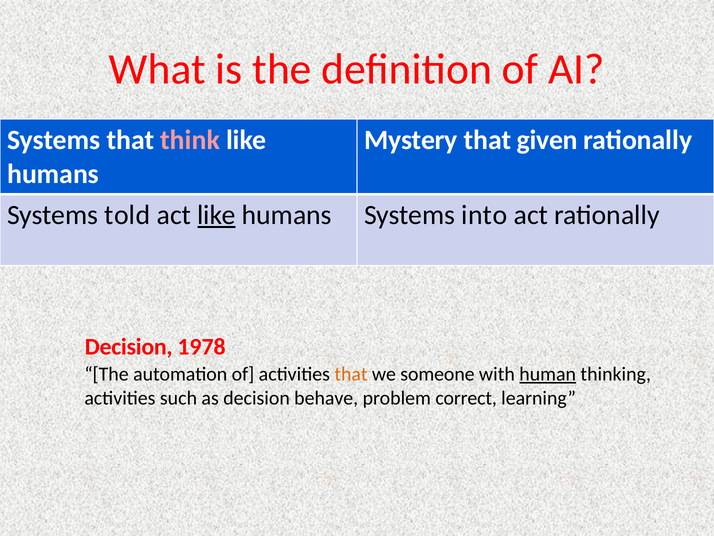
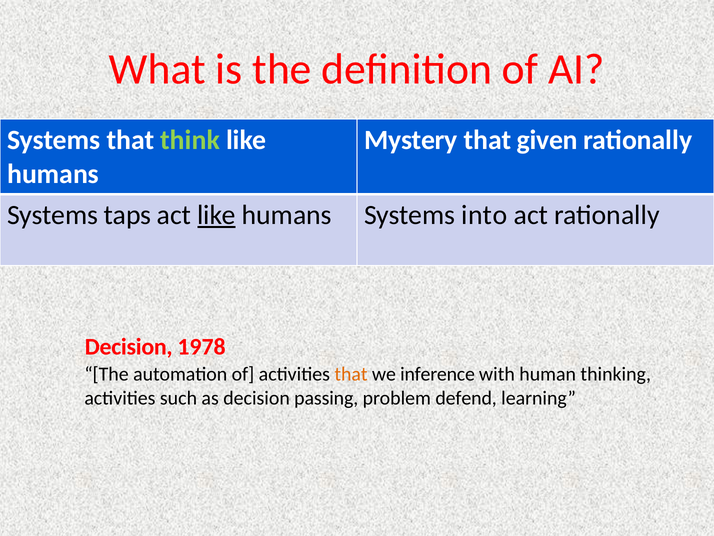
think colour: pink -> light green
told: told -> taps
someone: someone -> inference
human underline: present -> none
behave: behave -> passing
correct: correct -> defend
